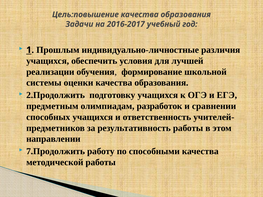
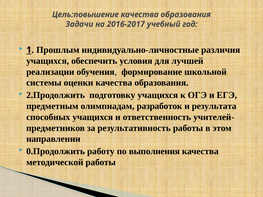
сравнении: сравнении -> результата
7.Продолжить: 7.Продолжить -> 0.Продолжить
способными: способными -> выполнения
